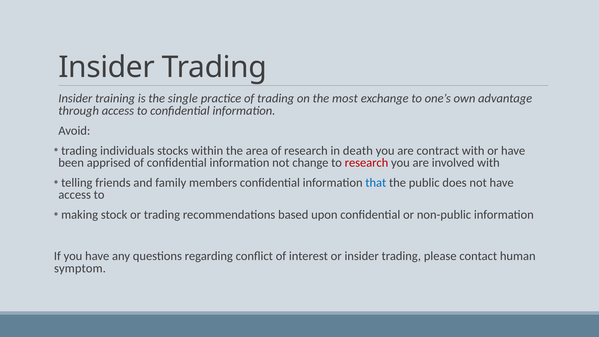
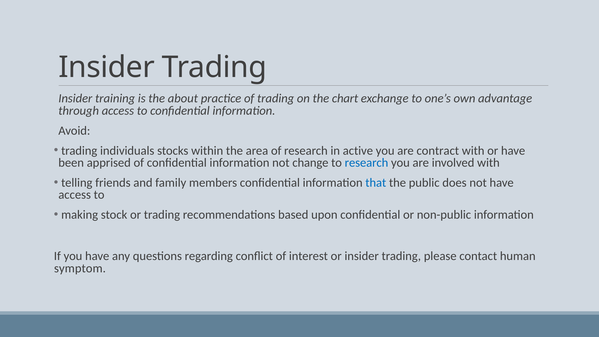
single: single -> about
most: most -> chart
death: death -> active
research at (366, 163) colour: red -> blue
